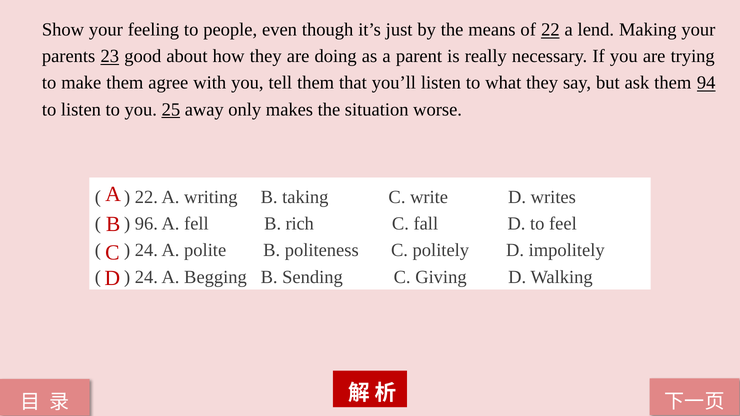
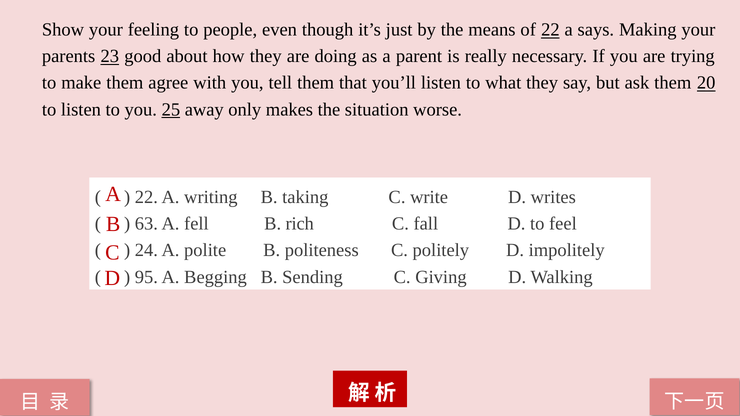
lend: lend -> says
94: 94 -> 20
96: 96 -> 63
24 at (146, 277): 24 -> 95
